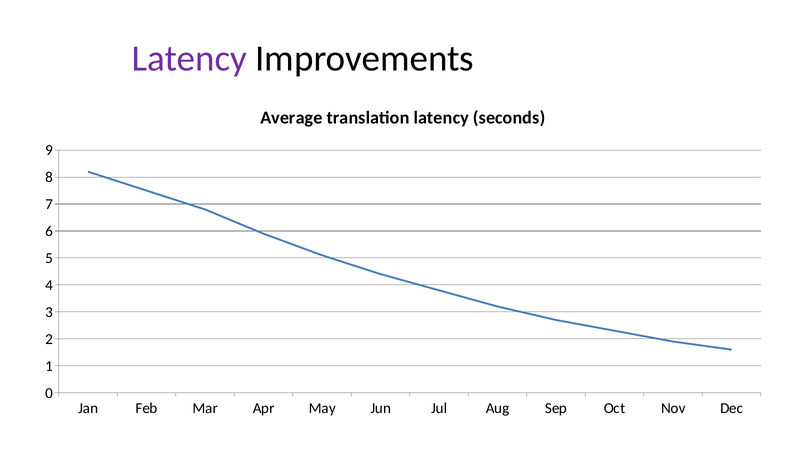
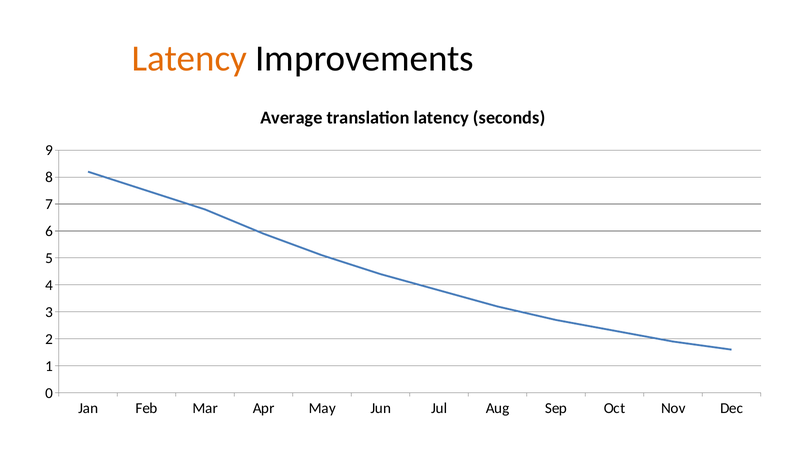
Latency at (189, 59) colour: purple -> orange
